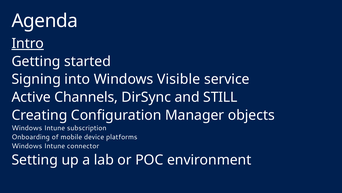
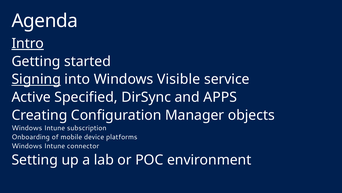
Signing underline: none -> present
Channels: Channels -> Specified
STILL: STILL -> APPS
